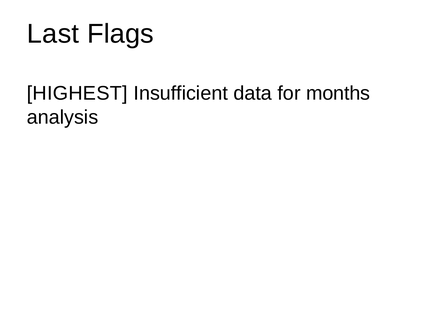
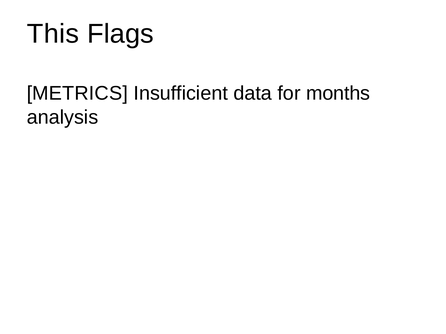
Last: Last -> This
HIGHEST: HIGHEST -> METRICS
